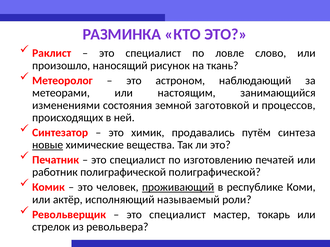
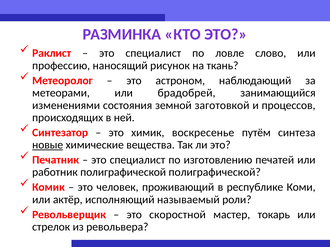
произошло: произошло -> профессию
настоящим: настоящим -> брадобрей
продавались: продавались -> воскресенье
проживающий underline: present -> none
специалист at (178, 215): специалист -> скоростной
